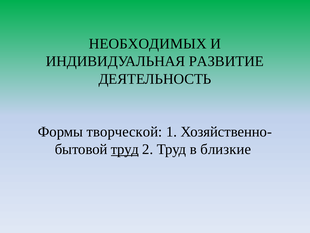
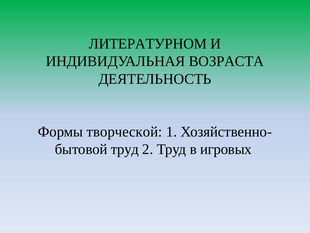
НЕОБХОДИМЫХ: НЕОБХОДИМЫХ -> ЛИТЕРАТУРНОМ
РАЗВИТИЕ: РАЗВИТИЕ -> ВОЗРАСТА
труд at (125, 149) underline: present -> none
близкие: близкие -> игровых
